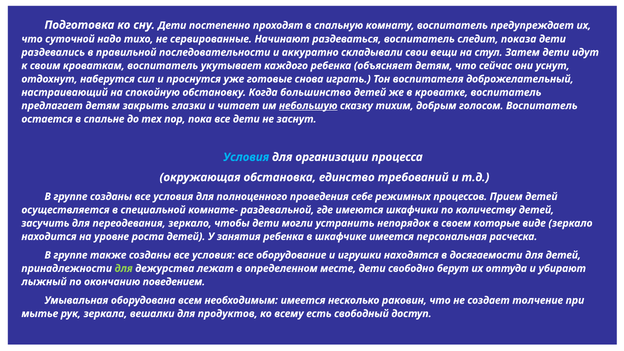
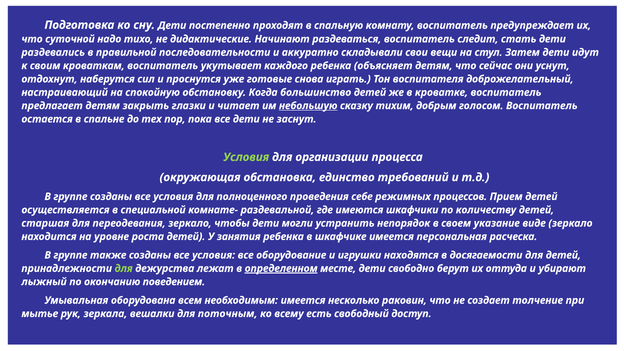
сервированные: сервированные -> дидактические
показа: показа -> стать
Условия at (246, 157) colour: light blue -> light green
засучить: засучить -> старшая
которые: которые -> указание
определенном underline: none -> present
продуктов: продуктов -> поточным
